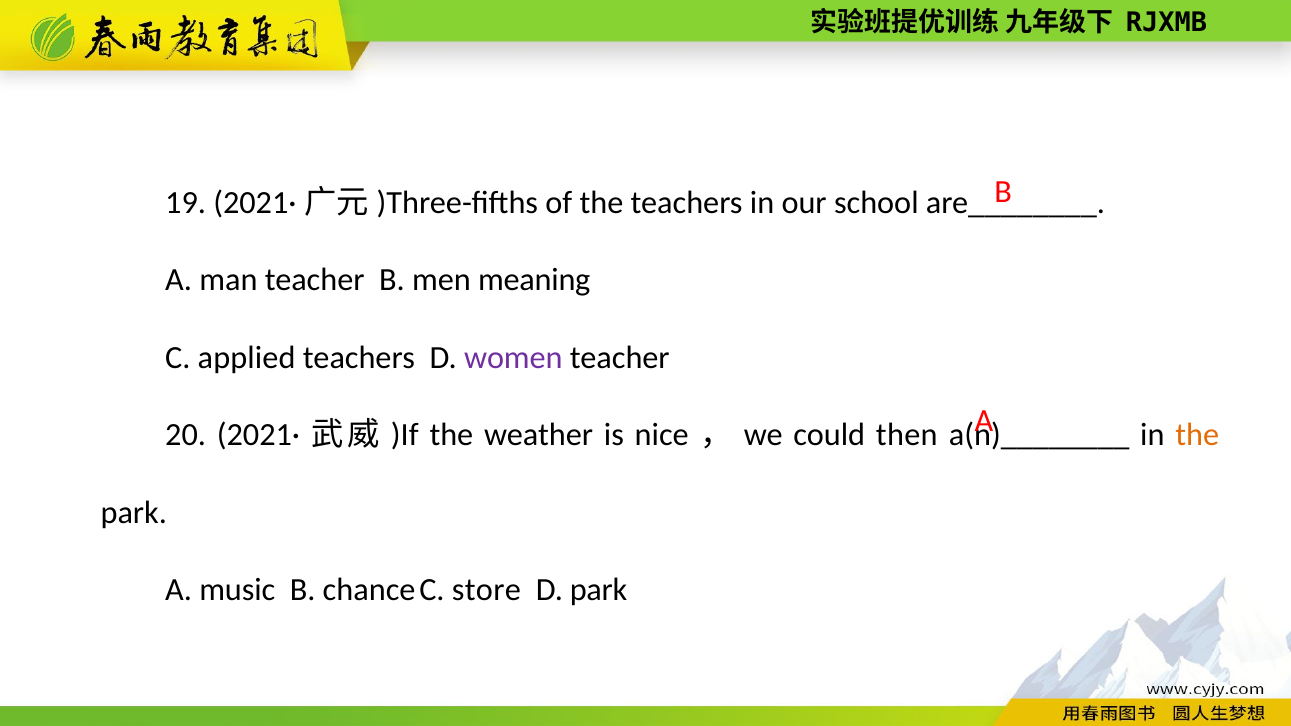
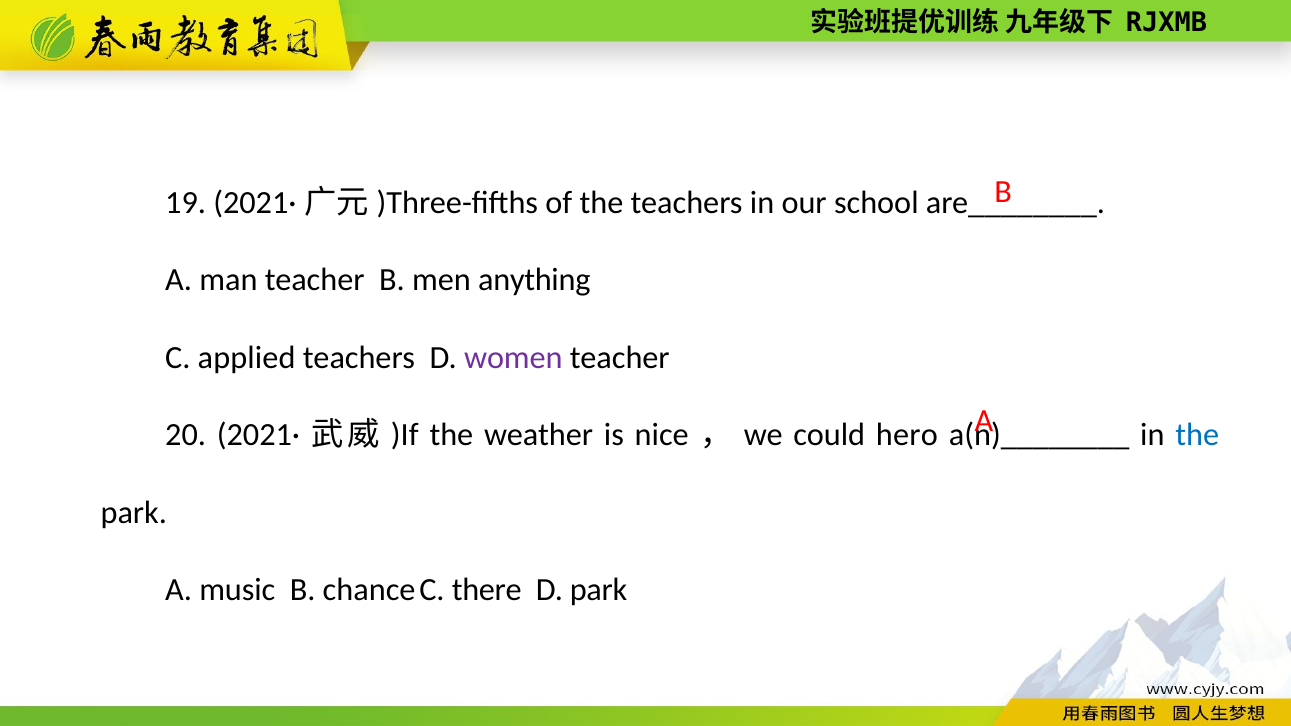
meaning: meaning -> anything
then: then -> hero
the at (1197, 435) colour: orange -> blue
store: store -> there
